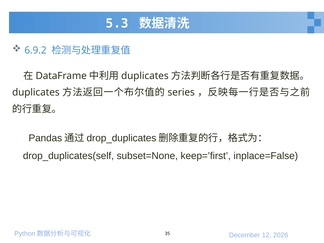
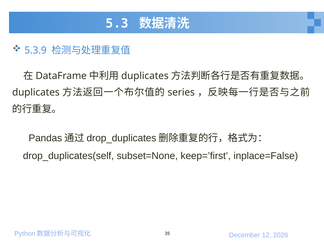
6.9.2: 6.9.2 -> 5.3.9
